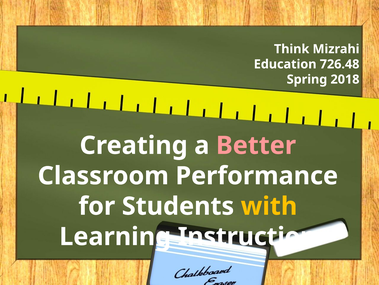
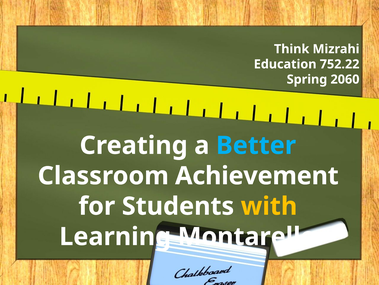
726.48: 726.48 -> 752.22
2018: 2018 -> 2060
Better colour: pink -> light blue
Performance: Performance -> Achievement
Instruction: Instruction -> Montarello
